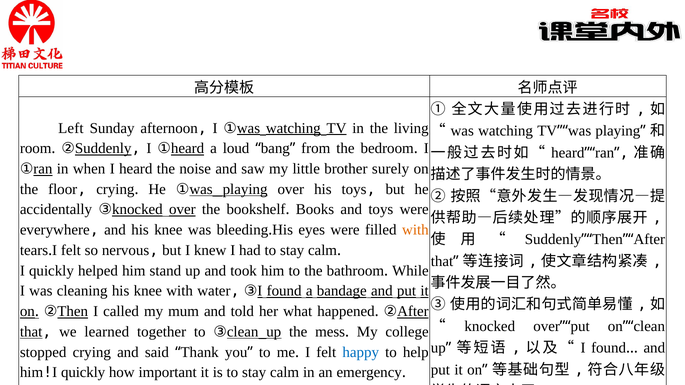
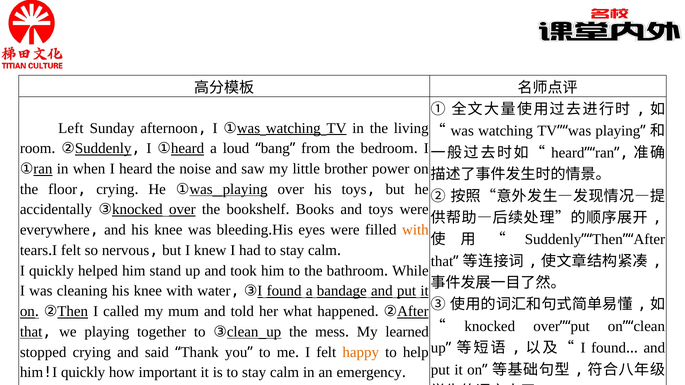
surely: surely -> power
we learned: learned -> playing
college: college -> learned
happy colour: blue -> orange
